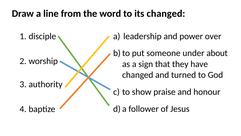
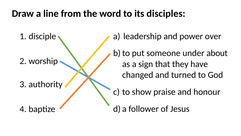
its changed: changed -> disciples
